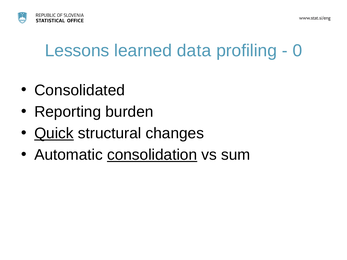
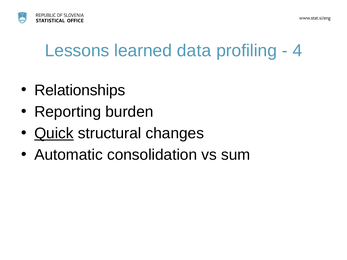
0: 0 -> 4
Consolidated: Consolidated -> Relationships
consolidation underline: present -> none
